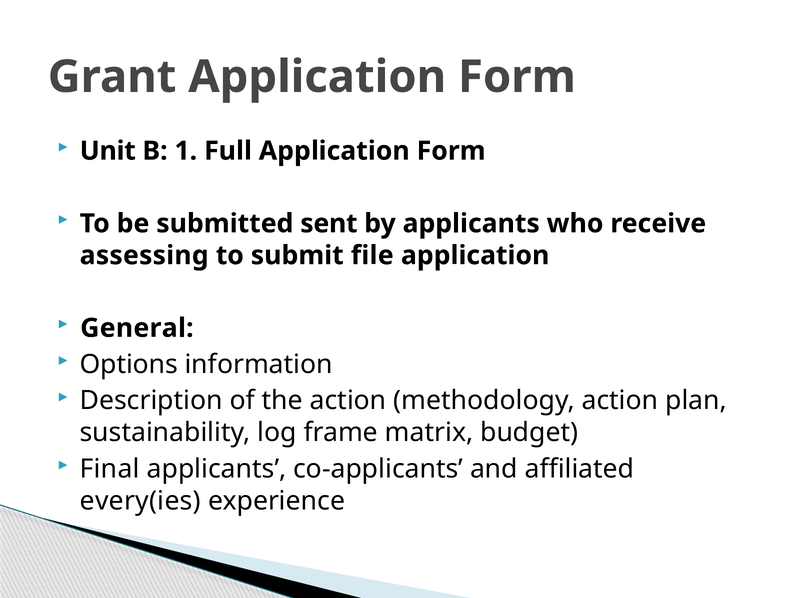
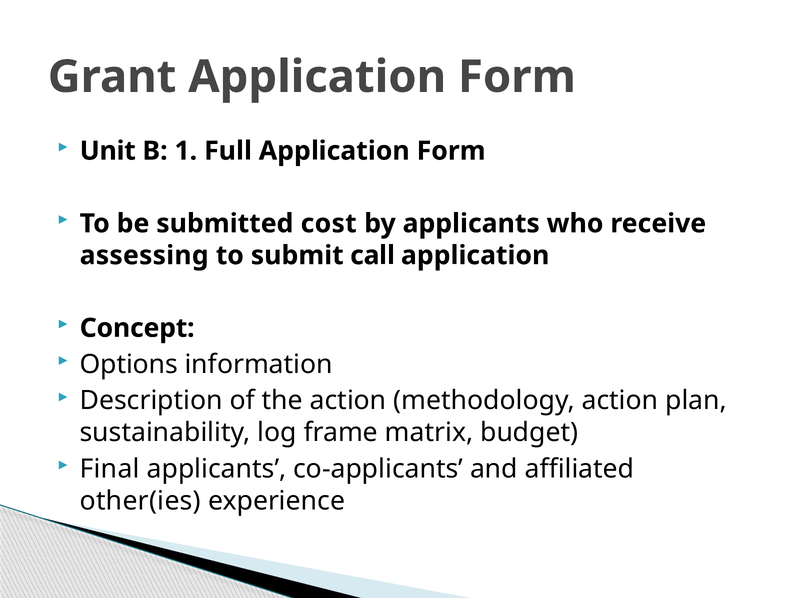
sent: sent -> cost
file: file -> call
General: General -> Concept
every(ies: every(ies -> other(ies
